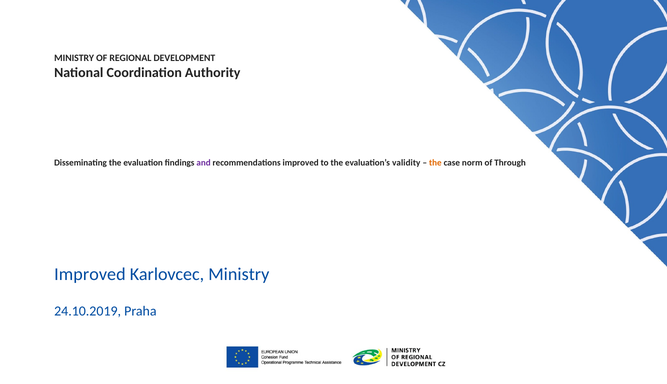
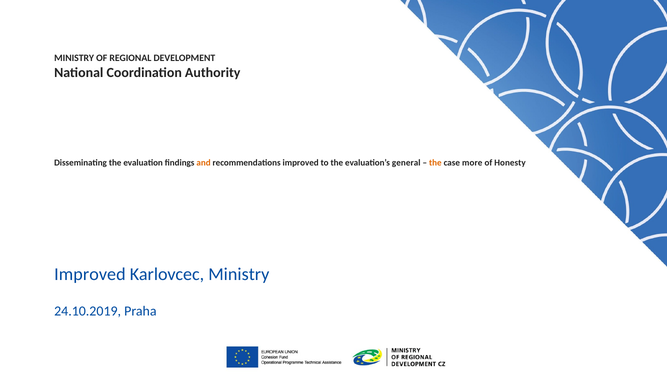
and colour: purple -> orange
validity: validity -> general
norm: norm -> more
Through: Through -> Honesty
